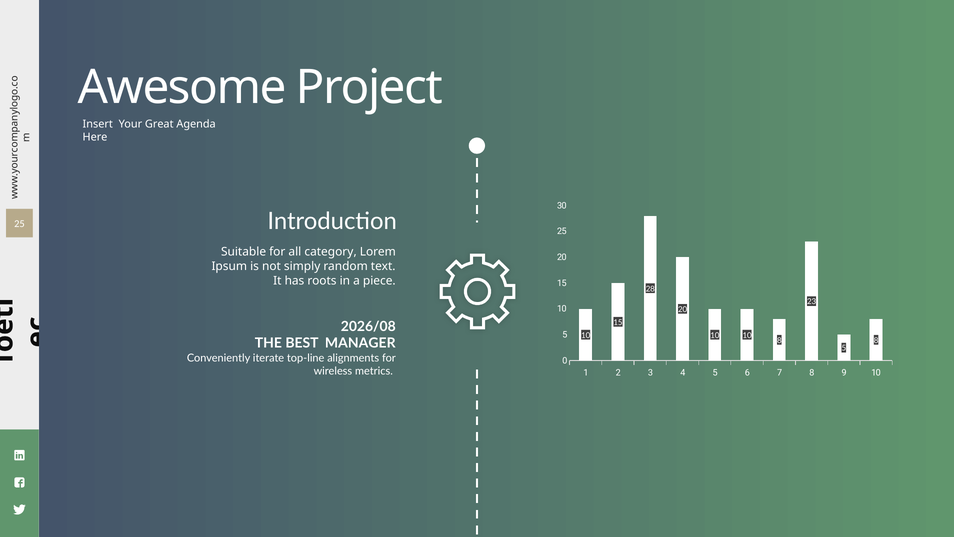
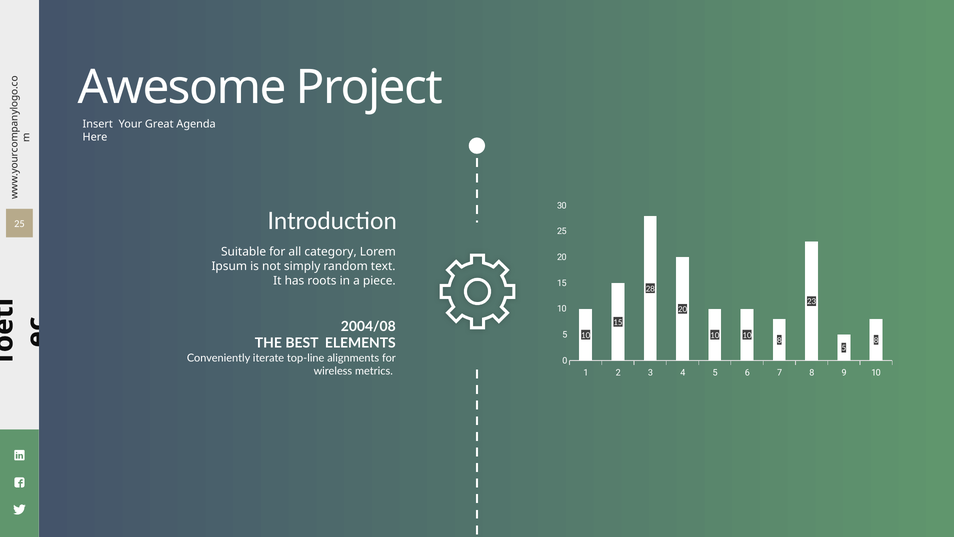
2026/08: 2026/08 -> 2004/08
MANAGER: MANAGER -> ELEMENTS
